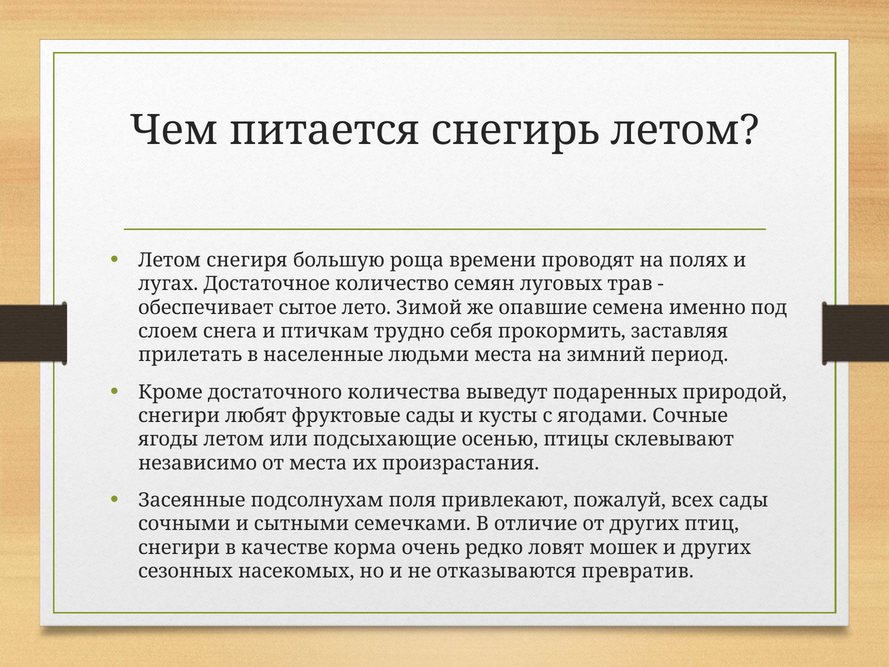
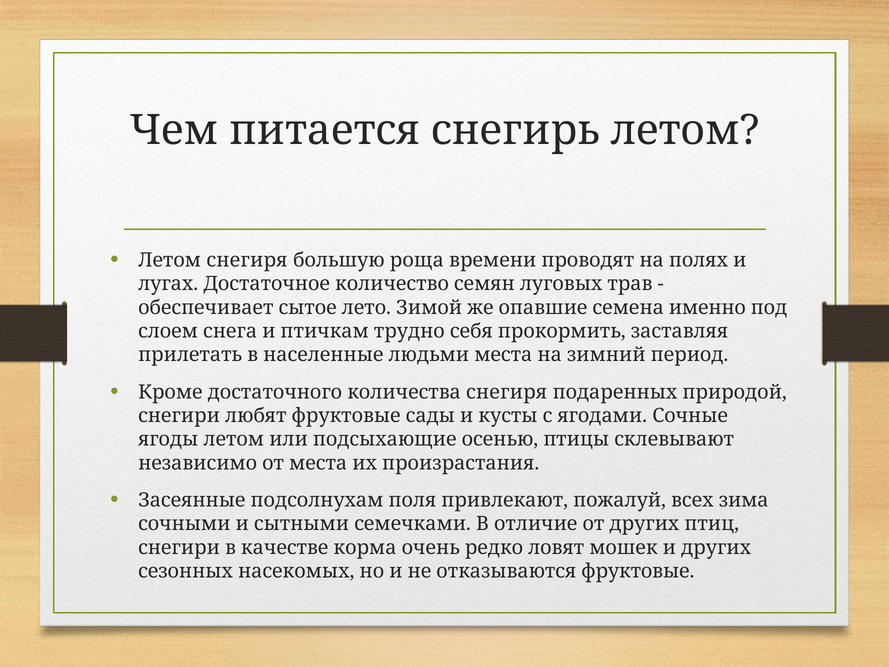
количества выведут: выведут -> снегиря
всех сады: сады -> зима
отказываются превратив: превратив -> фруктовые
